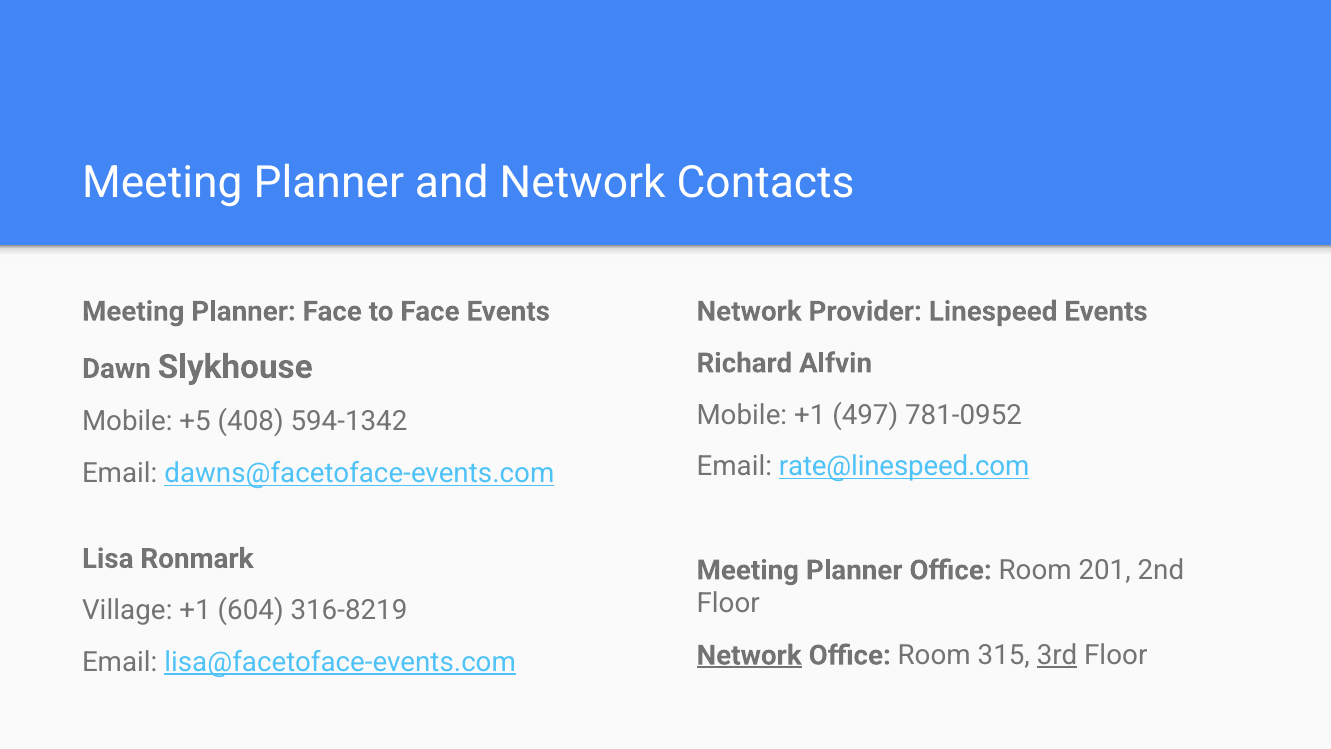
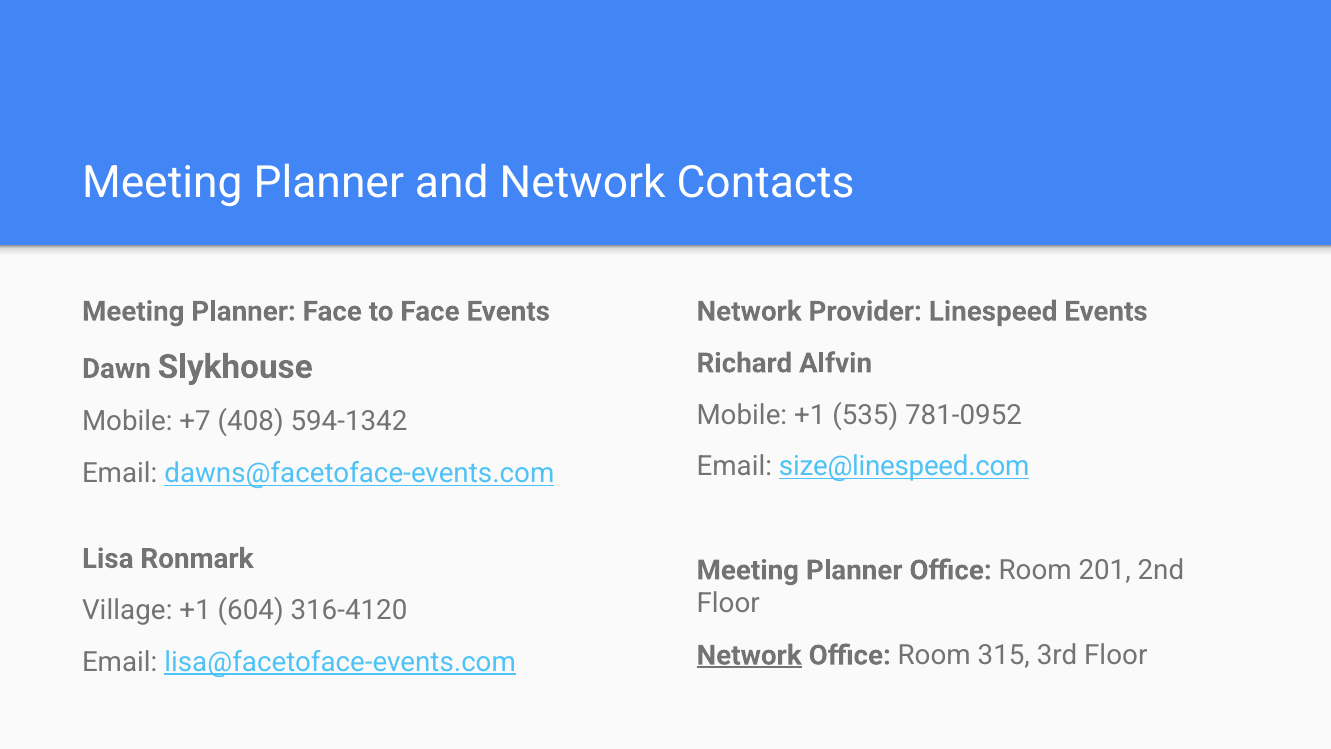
497: 497 -> 535
+5: +5 -> +7
rate@linespeed.com: rate@linespeed.com -> size@linespeed.com
316-8219: 316-8219 -> 316-4120
3rd underline: present -> none
